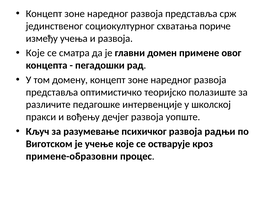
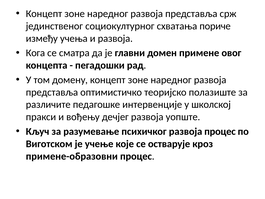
Које at (35, 53): Које -> Кога
развоја радњи: радњи -> процес
